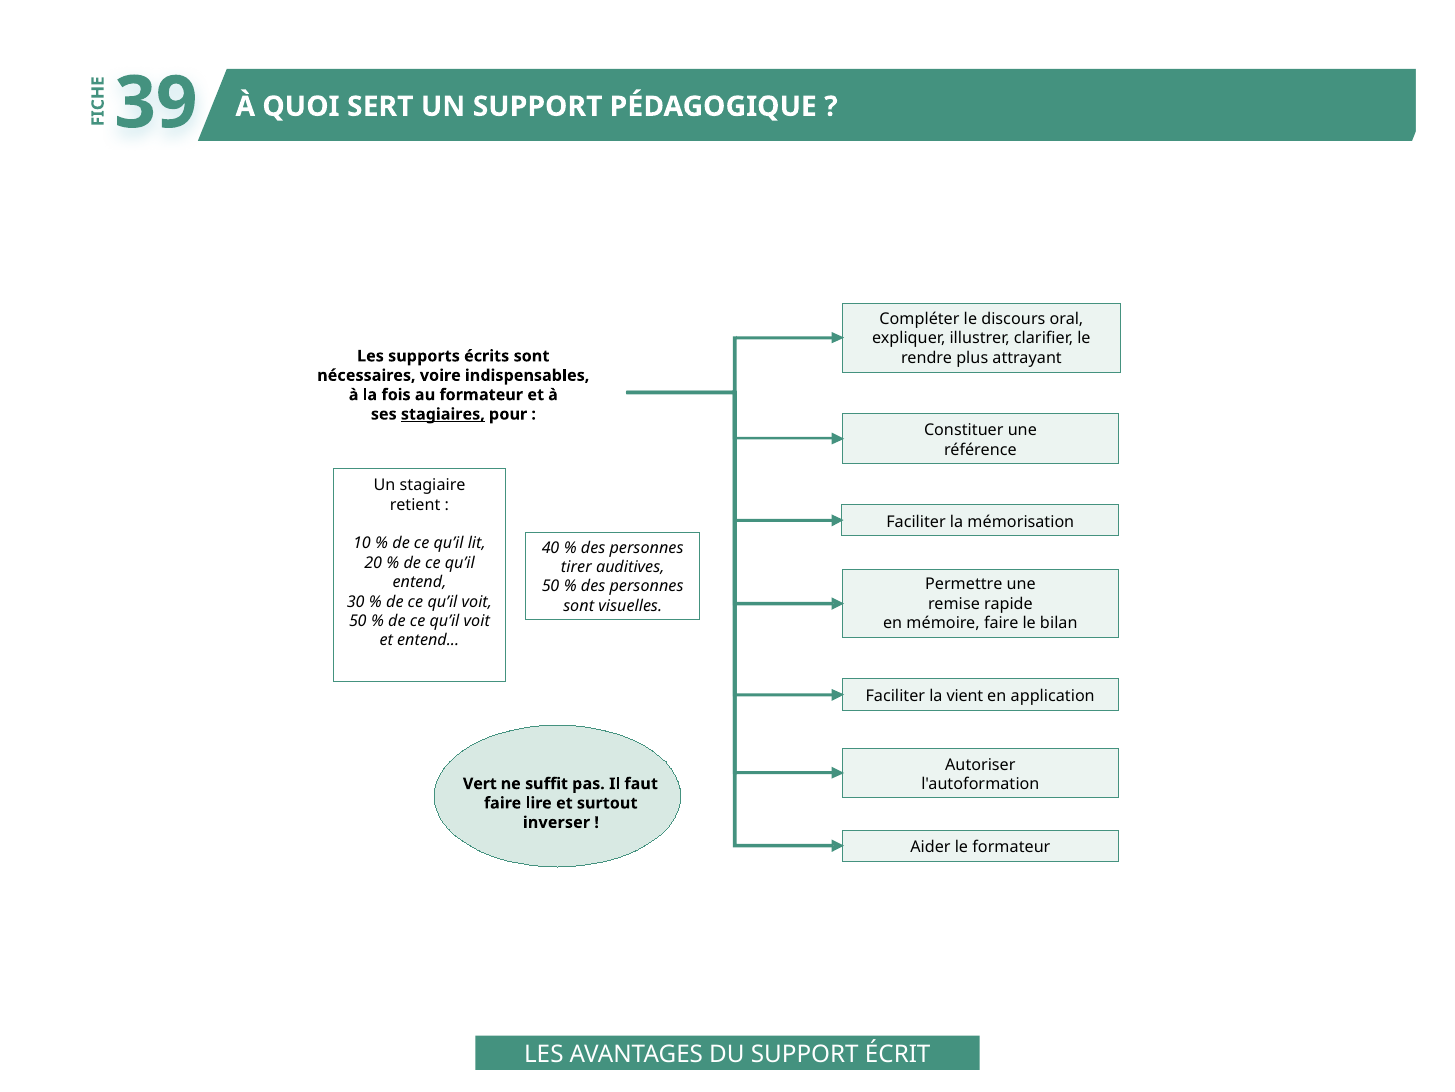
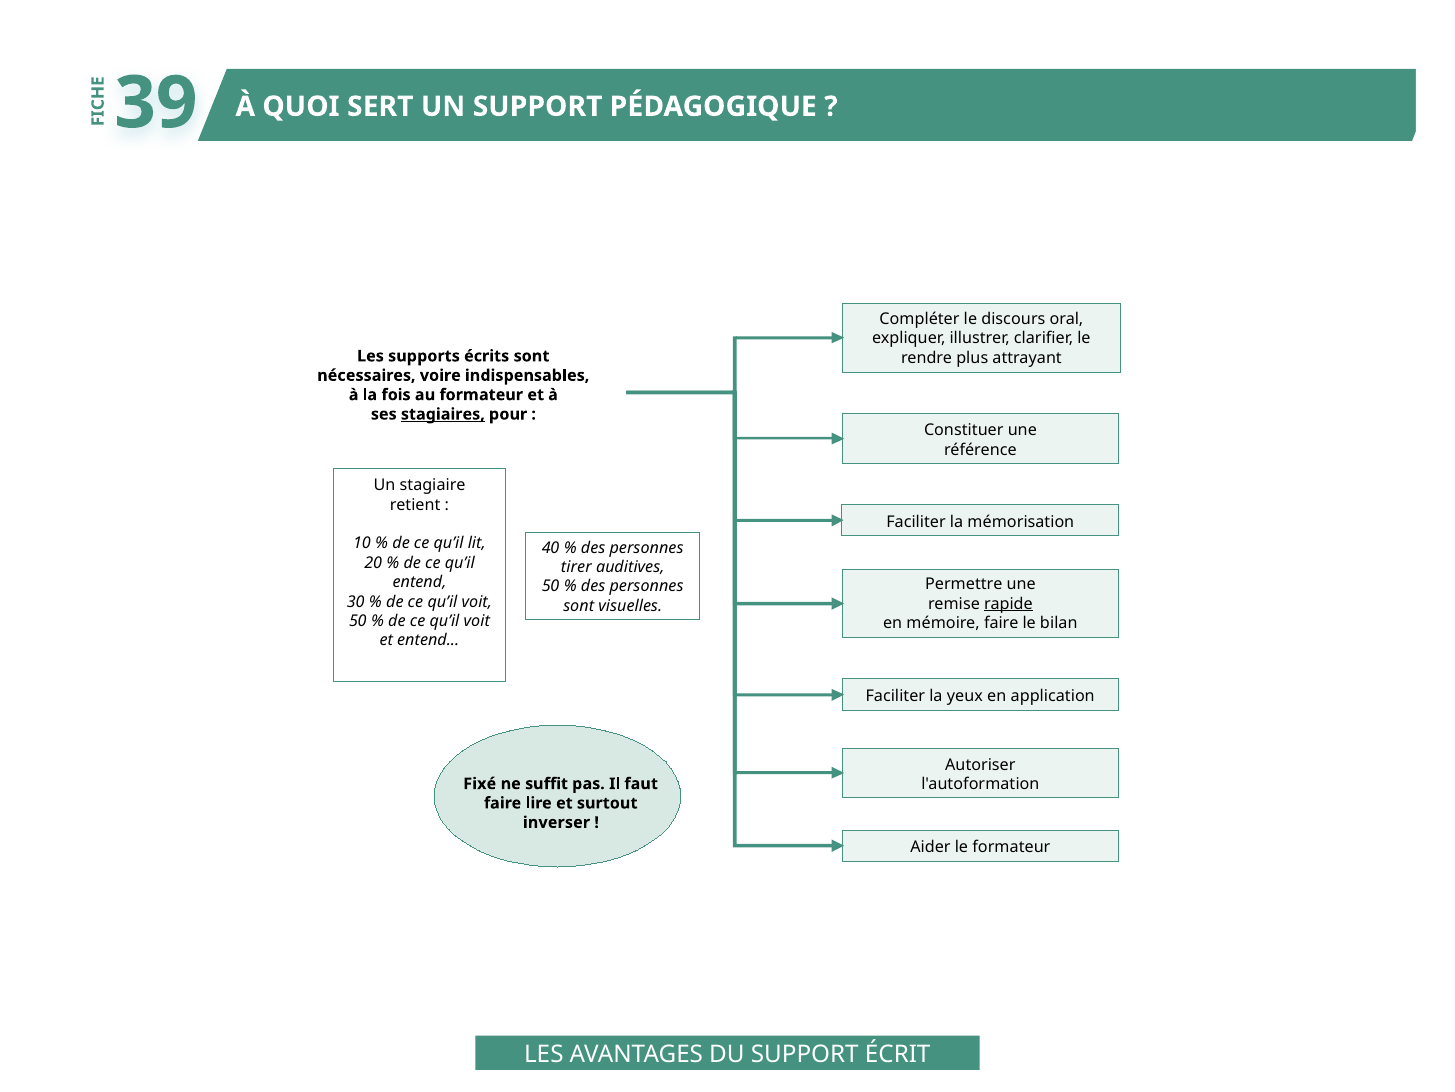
rapide underline: none -> present
vient: vient -> yeux
Vert: Vert -> Fixé
